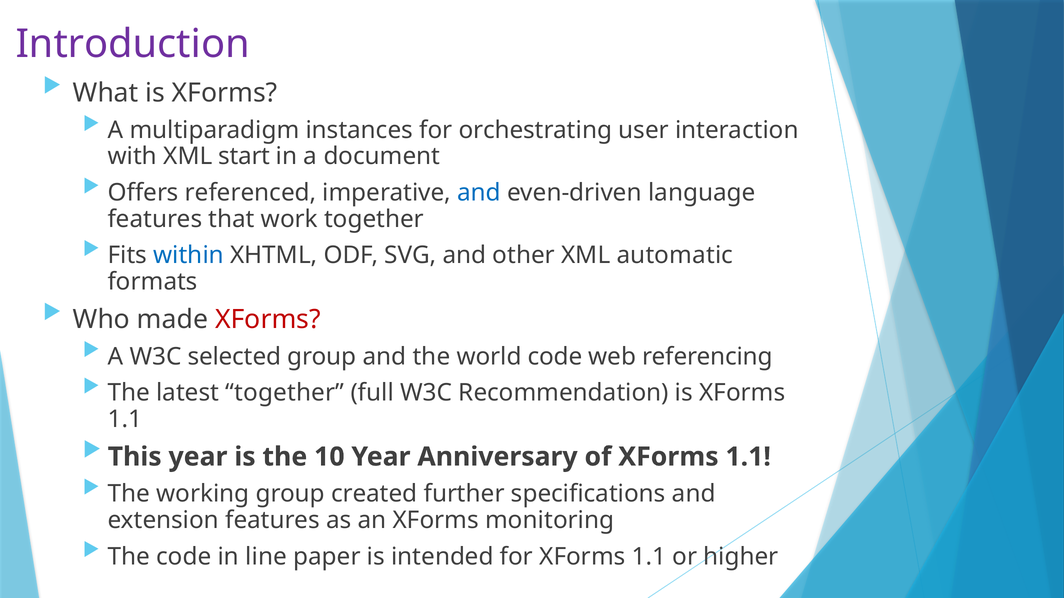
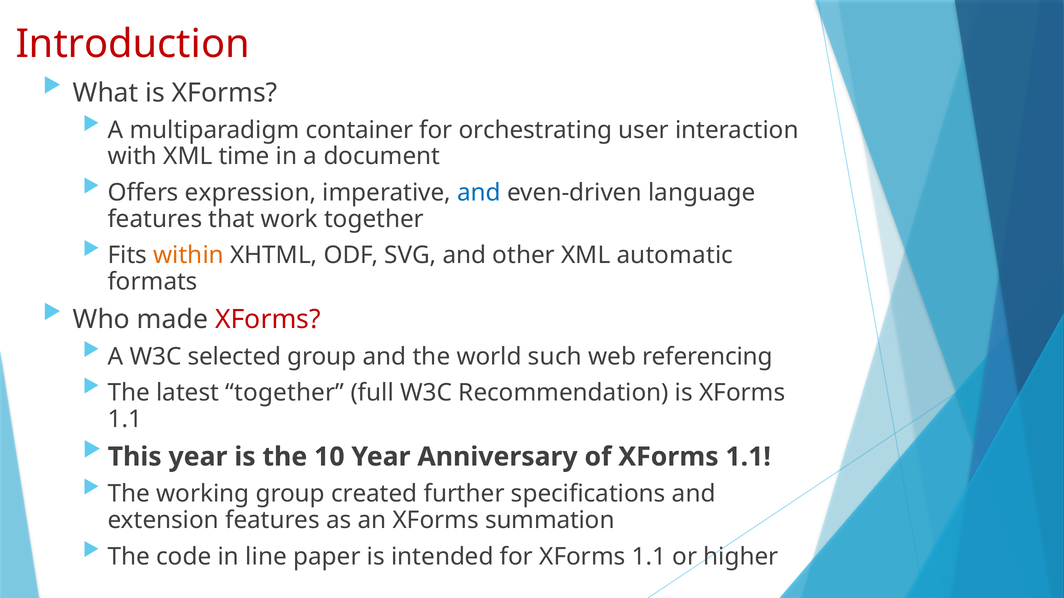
Introduction colour: purple -> red
instances: instances -> container
start: start -> time
referenced: referenced -> expression
within colour: blue -> orange
world code: code -> such
monitoring: monitoring -> summation
